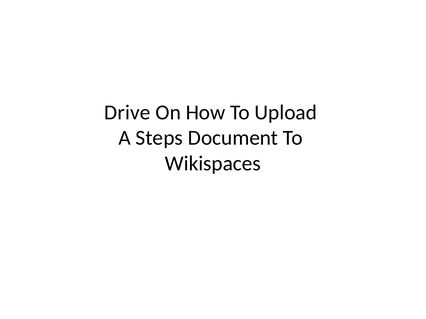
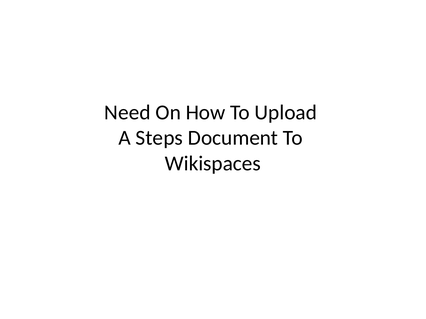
Drive: Drive -> Need
